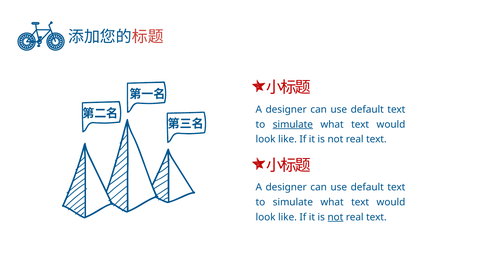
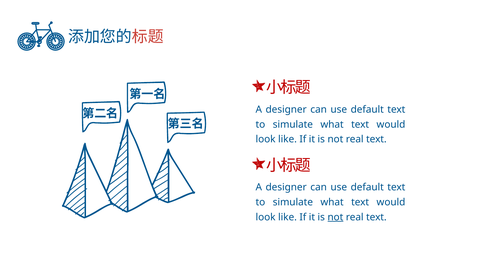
simulate at (293, 125) underline: present -> none
